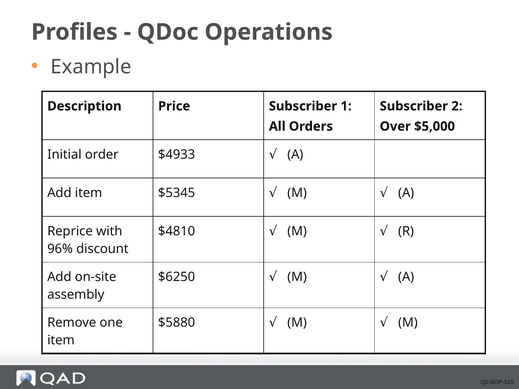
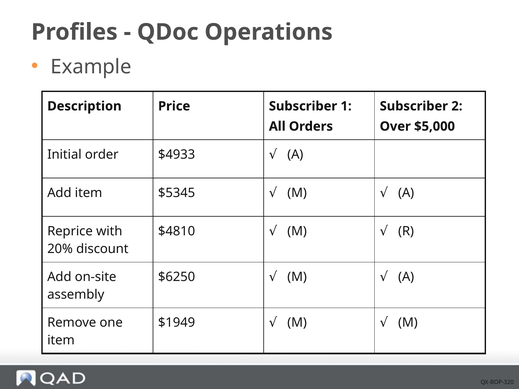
96%: 96% -> 20%
$5880: $5880 -> $1949
